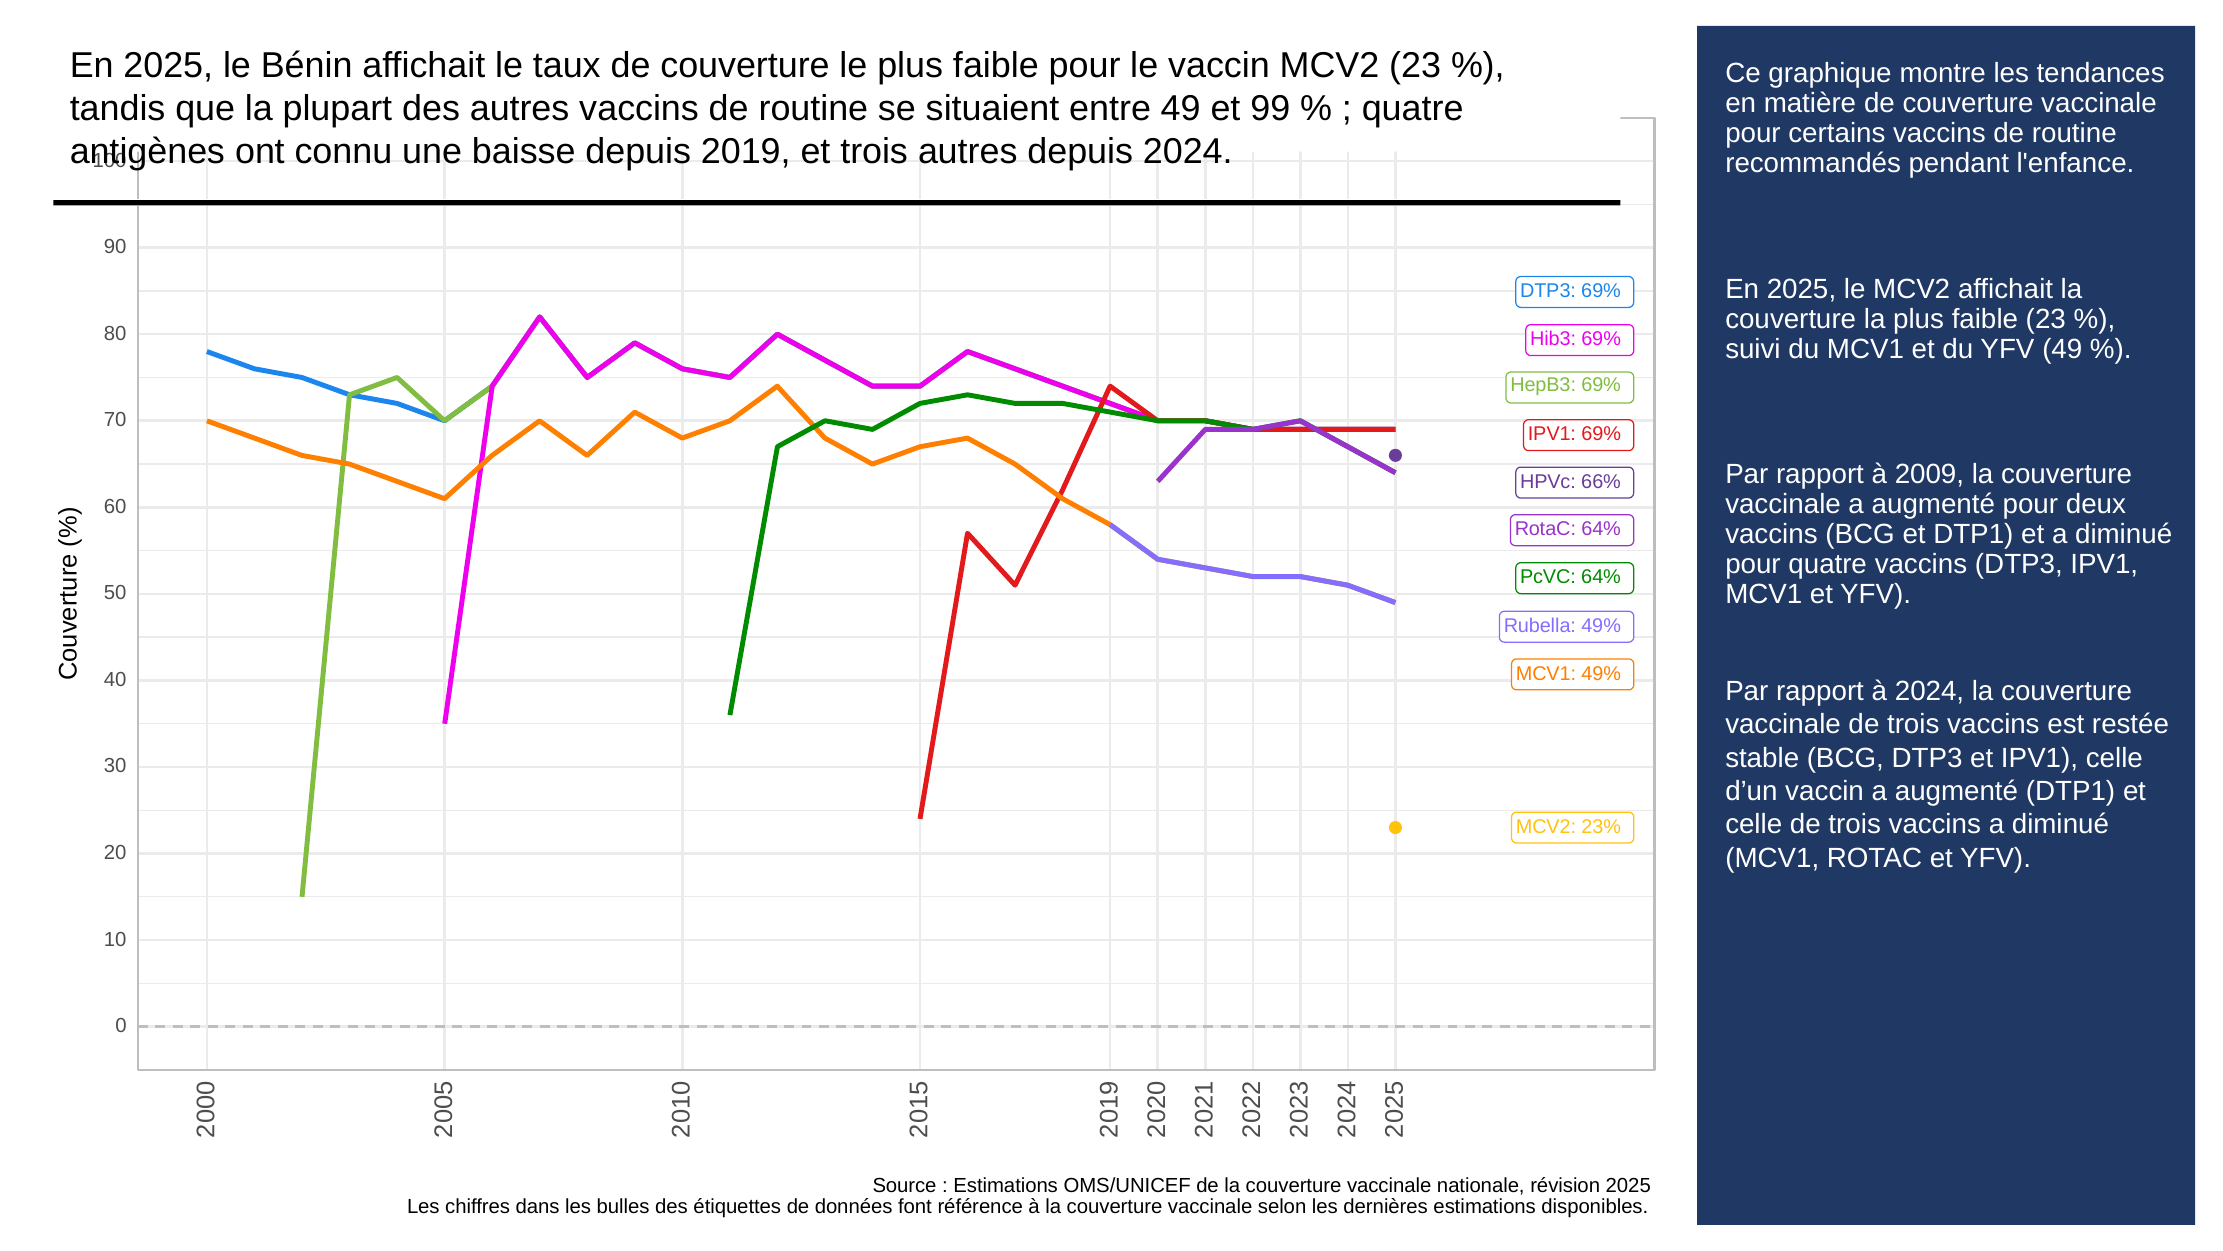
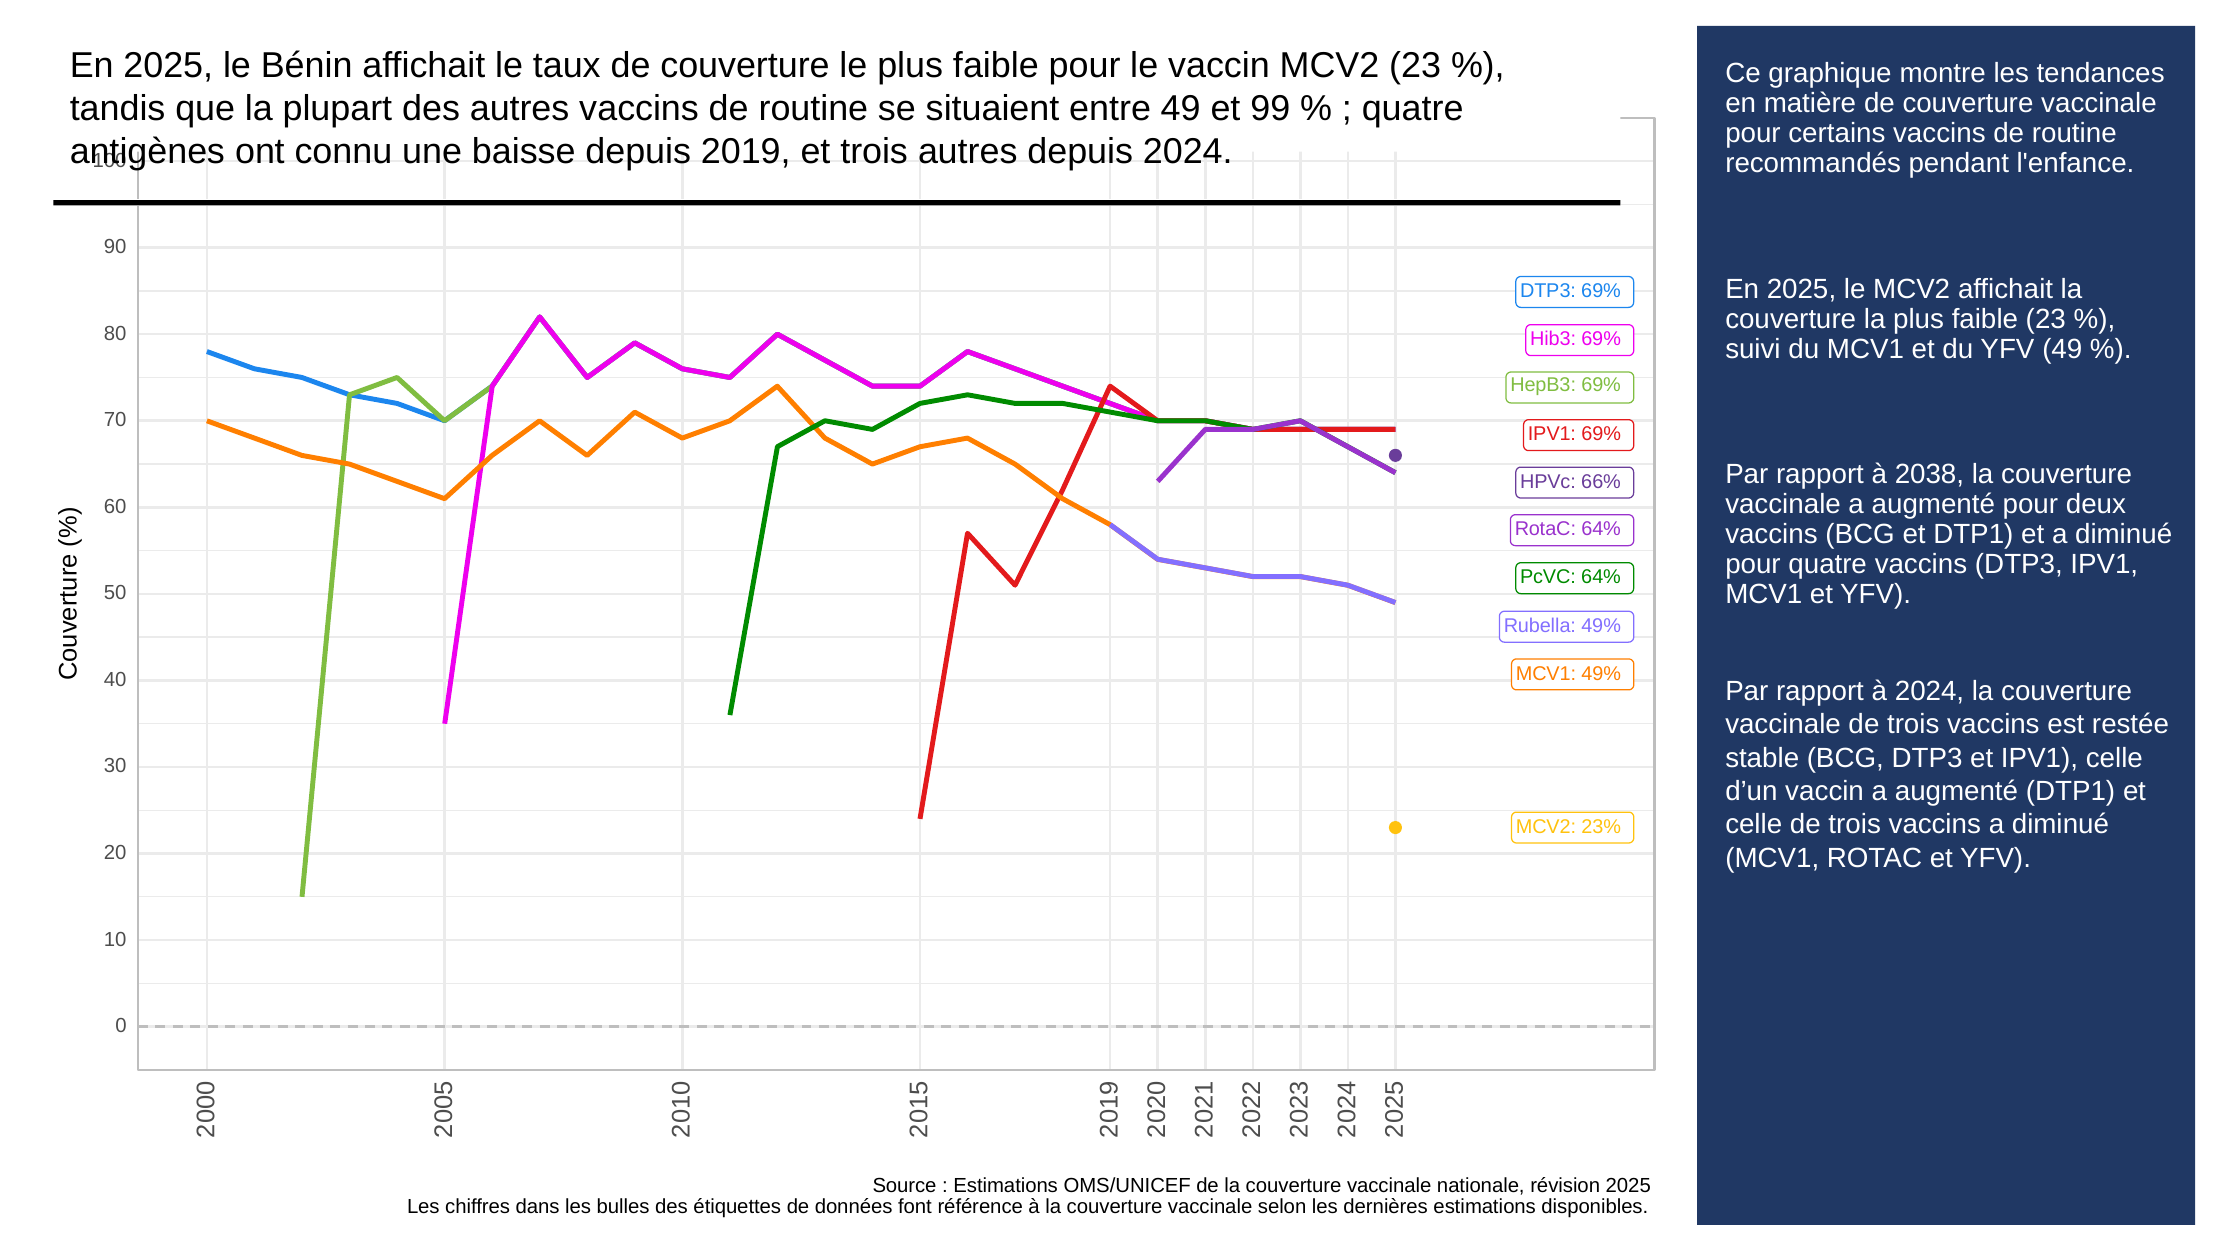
2009: 2009 -> 2038
